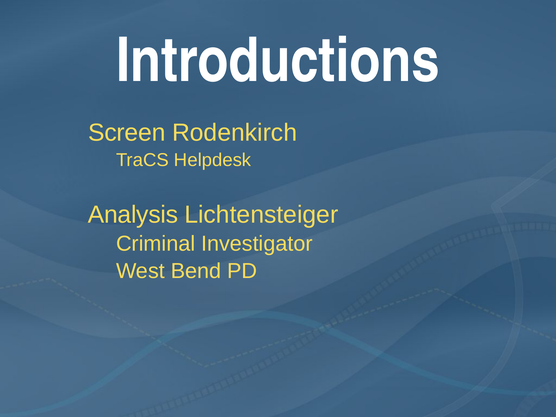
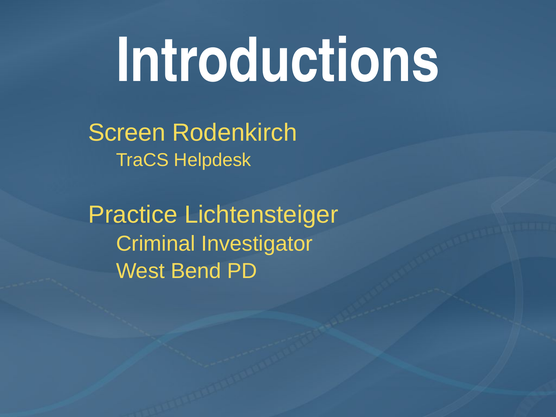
Analysis: Analysis -> Practice
